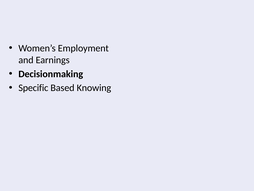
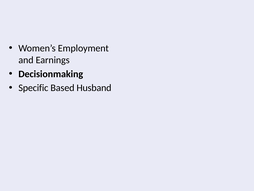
Knowing: Knowing -> Husband
